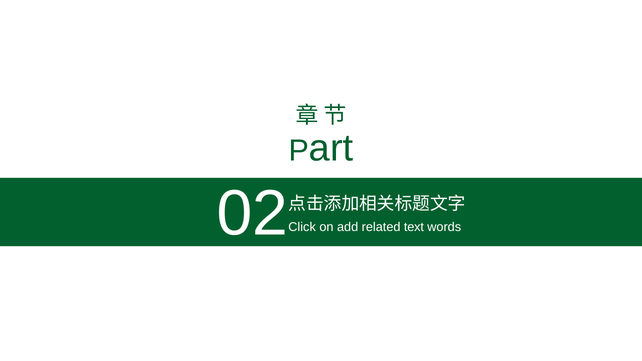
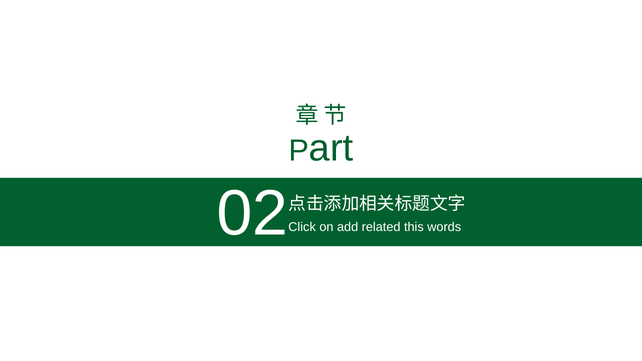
text: text -> this
